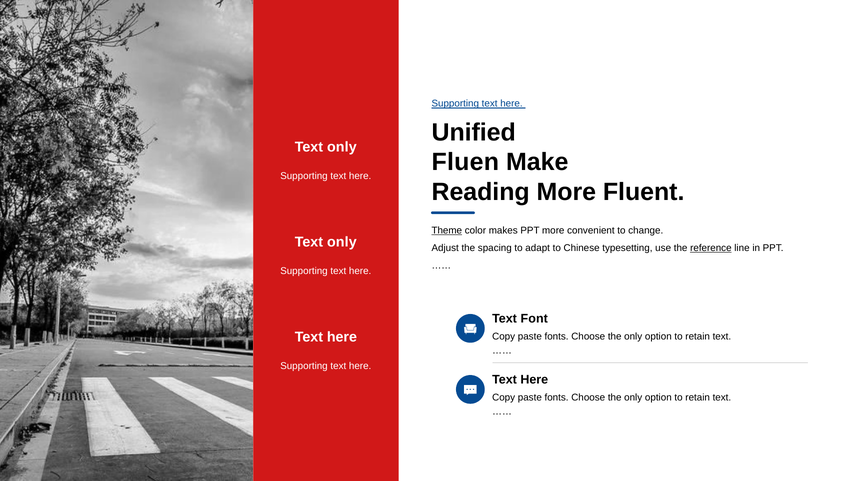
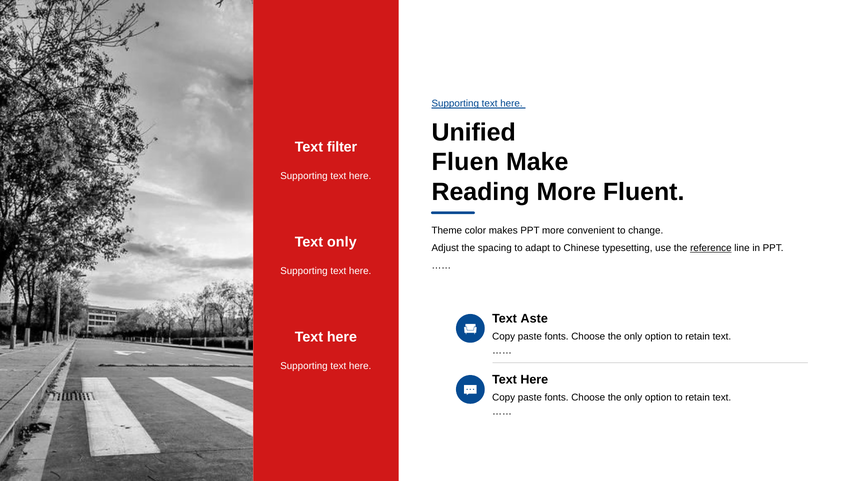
only at (342, 147): only -> filter
Theme underline: present -> none
Font: Font -> Aste
